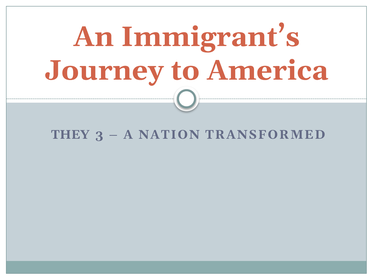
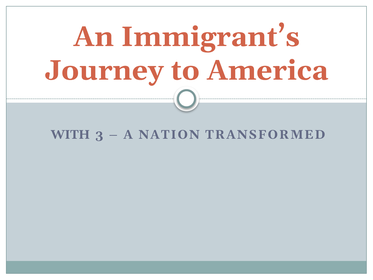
THEY: THEY -> WITH
